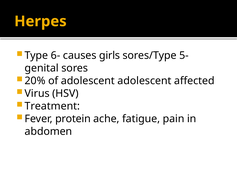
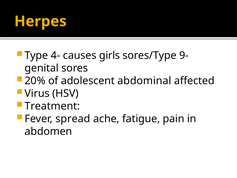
6-: 6- -> 4-
5-: 5- -> 9-
adolescent adolescent: adolescent -> abdominal
protein: protein -> spread
